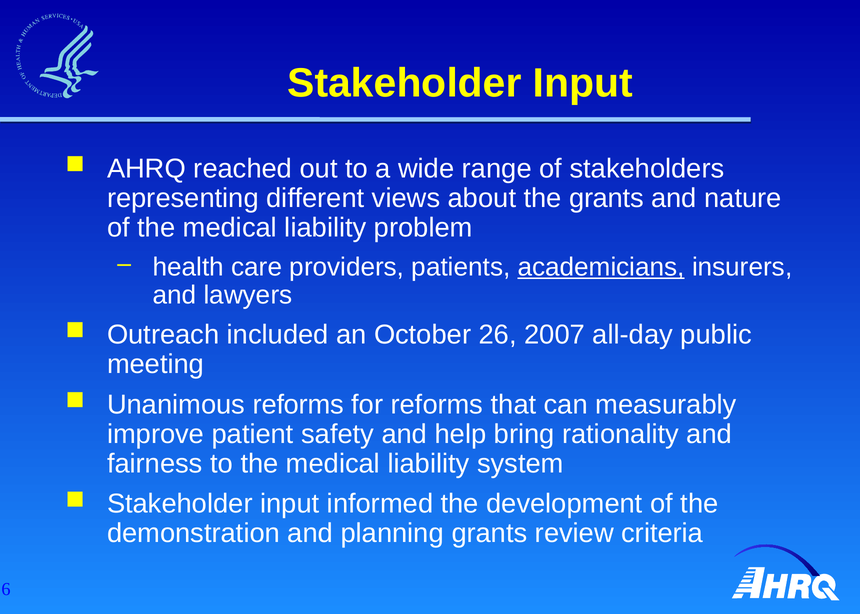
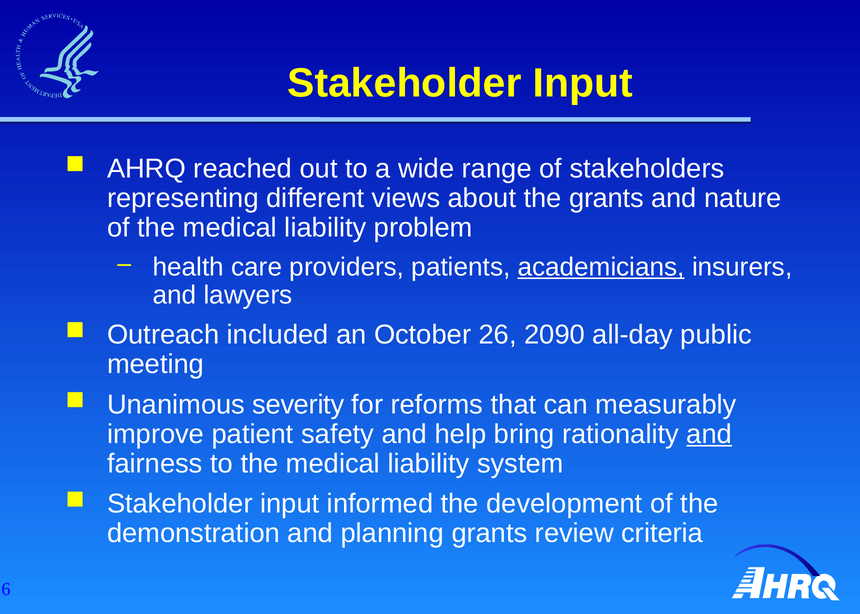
2007: 2007 -> 2090
Unanimous reforms: reforms -> severity
and at (709, 434) underline: none -> present
